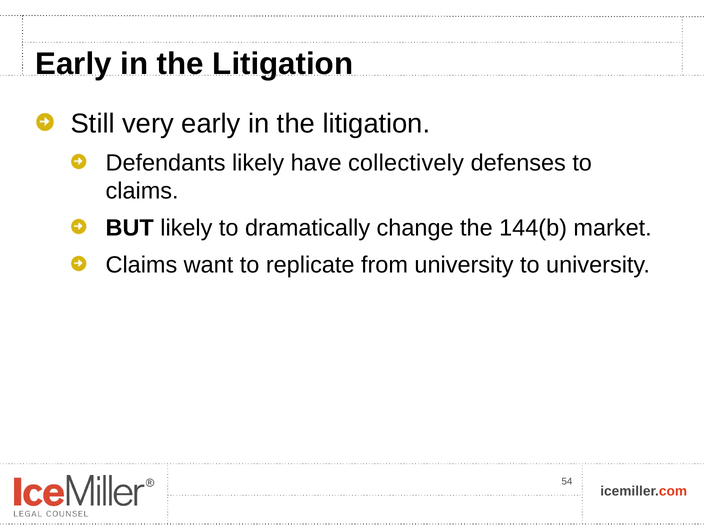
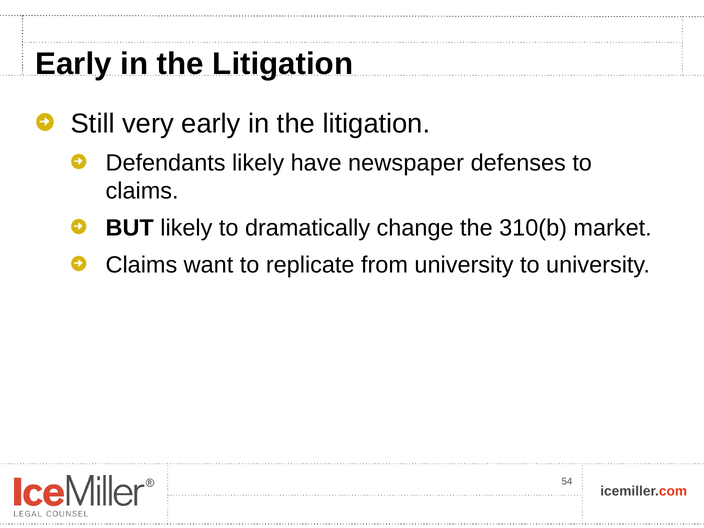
collectively: collectively -> newspaper
144(b: 144(b -> 310(b
